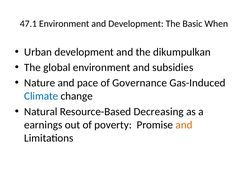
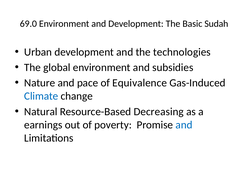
47.1: 47.1 -> 69.0
When: When -> Sudah
dikumpulkan: dikumpulkan -> technologies
Governance: Governance -> Equivalence
and at (184, 125) colour: orange -> blue
